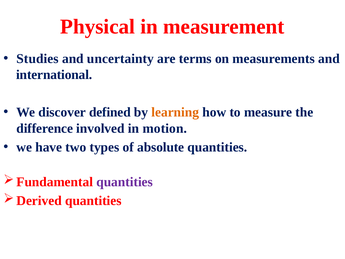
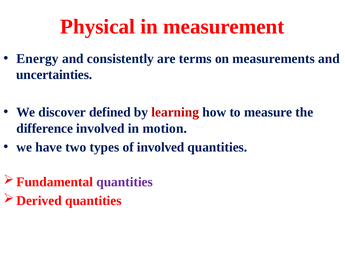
Studies: Studies -> Energy
uncertainty: uncertainty -> consistently
international: international -> uncertainties
learning colour: orange -> red
of absolute: absolute -> involved
